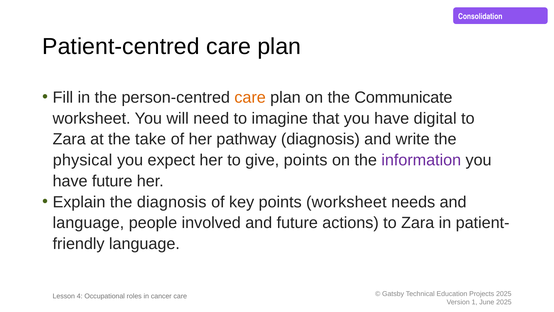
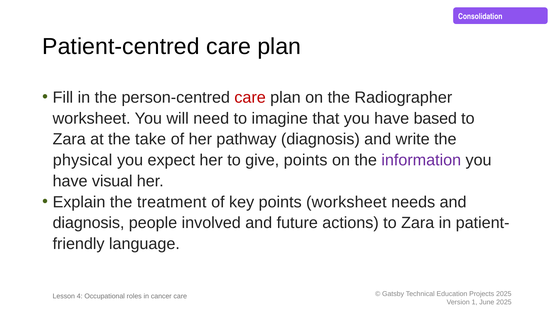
care at (250, 97) colour: orange -> red
Communicate: Communicate -> Radiographer
digital: digital -> based
have future: future -> visual
the diagnosis: diagnosis -> treatment
language at (88, 223): language -> diagnosis
